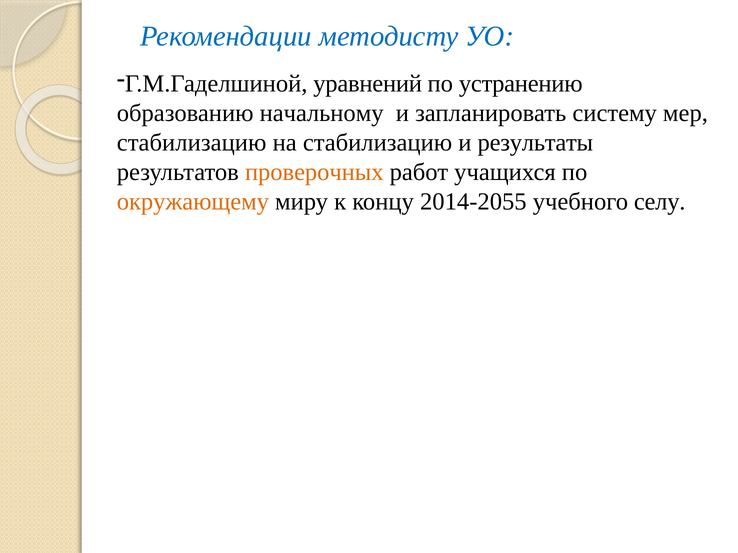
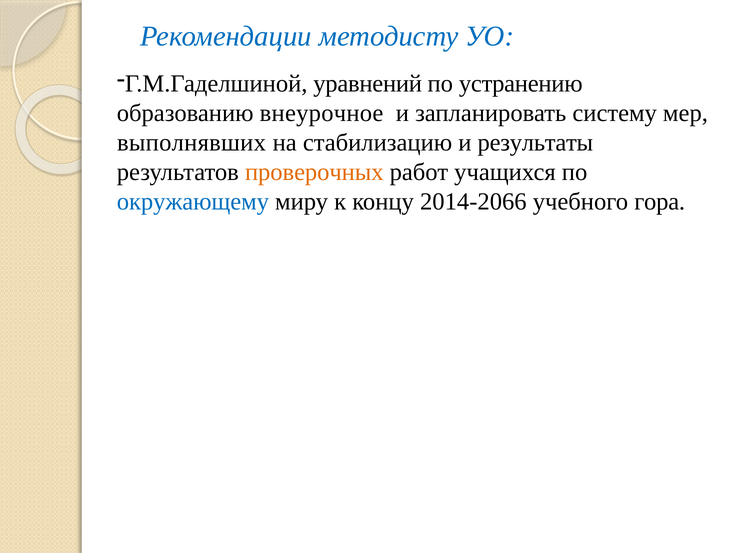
начальному: начальному -> внеурочное
стабилизацию at (192, 143): стабилизацию -> выполнявших
окружающему colour: orange -> blue
2014-2055: 2014-2055 -> 2014-2066
селу: селу -> гора
